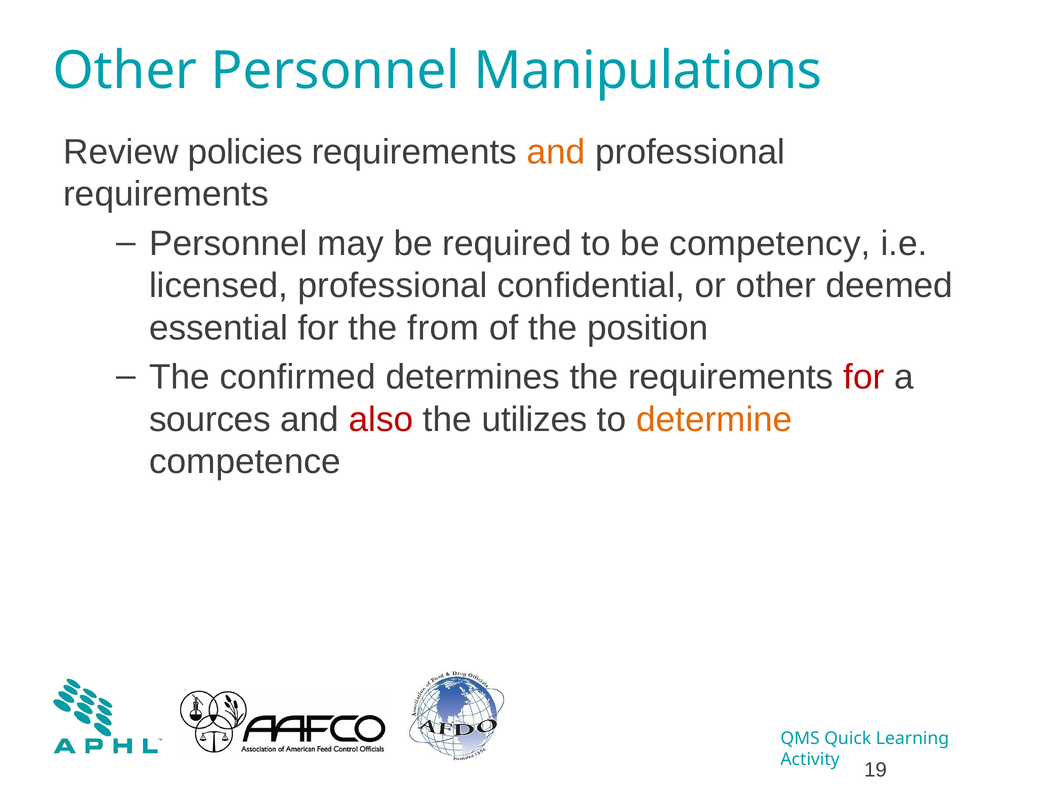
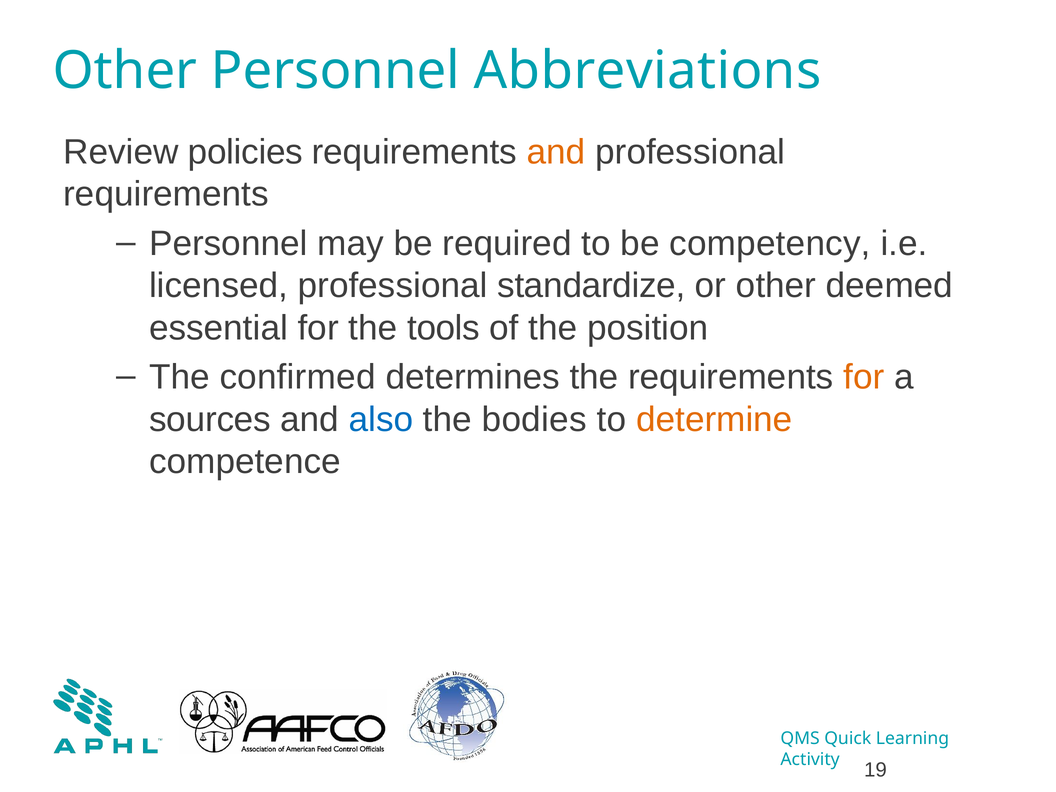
Manipulations: Manipulations -> Abbreviations
confidential: confidential -> standardize
from: from -> tools
for at (864, 377) colour: red -> orange
also colour: red -> blue
utilizes: utilizes -> bodies
